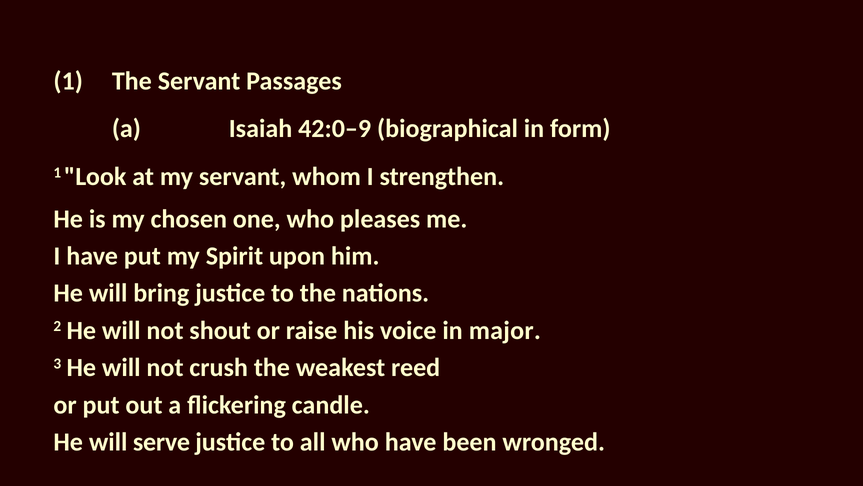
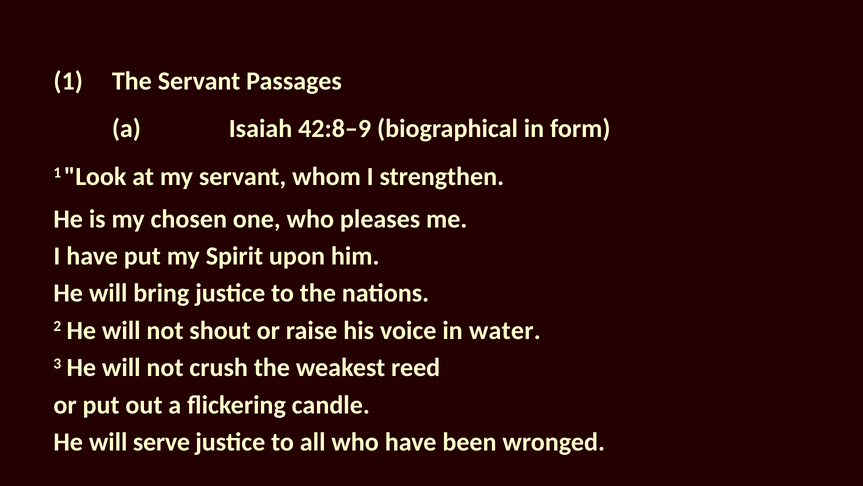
42:0–9: 42:0–9 -> 42:8–9
major: major -> water
